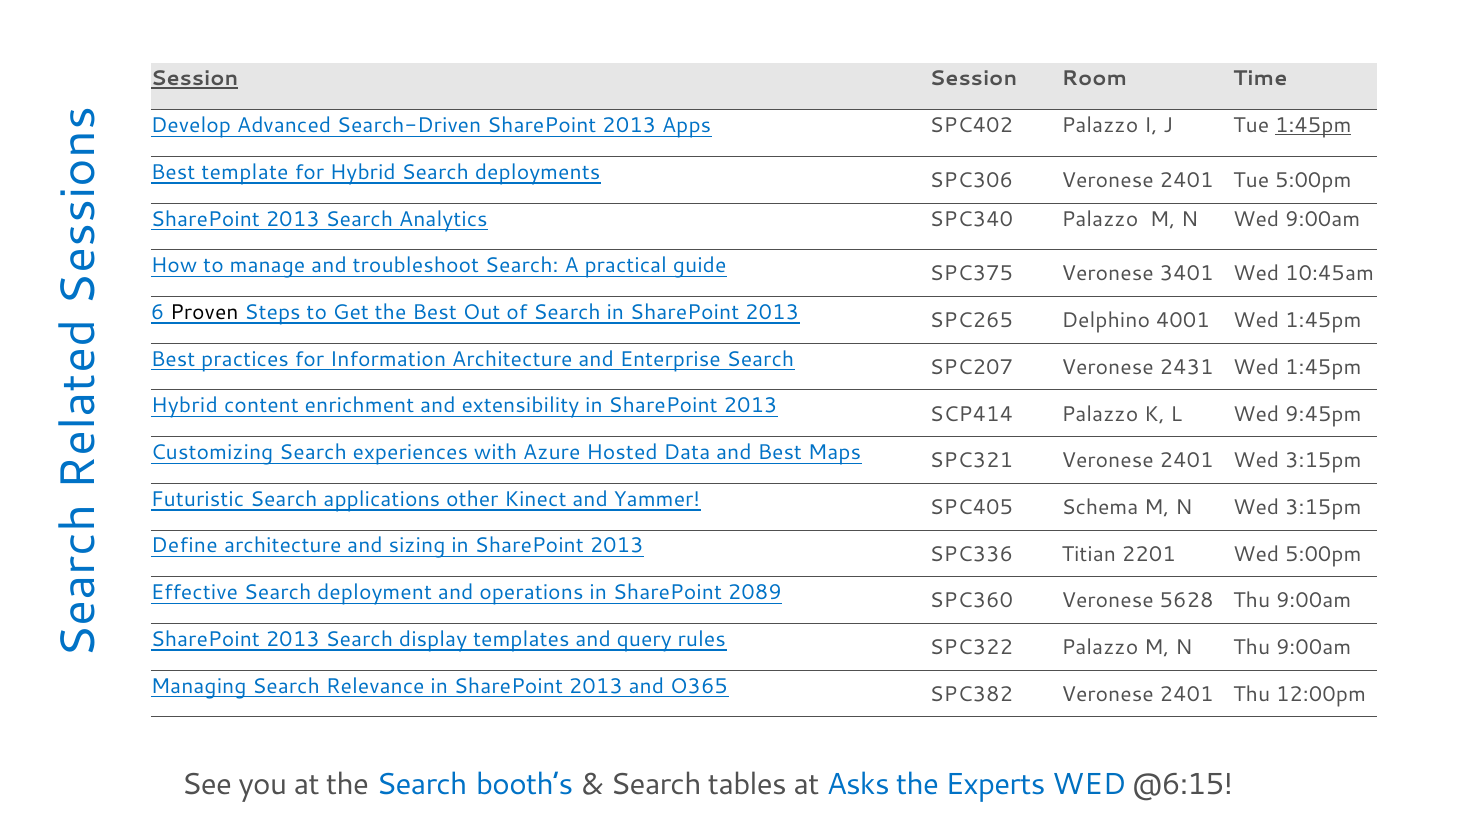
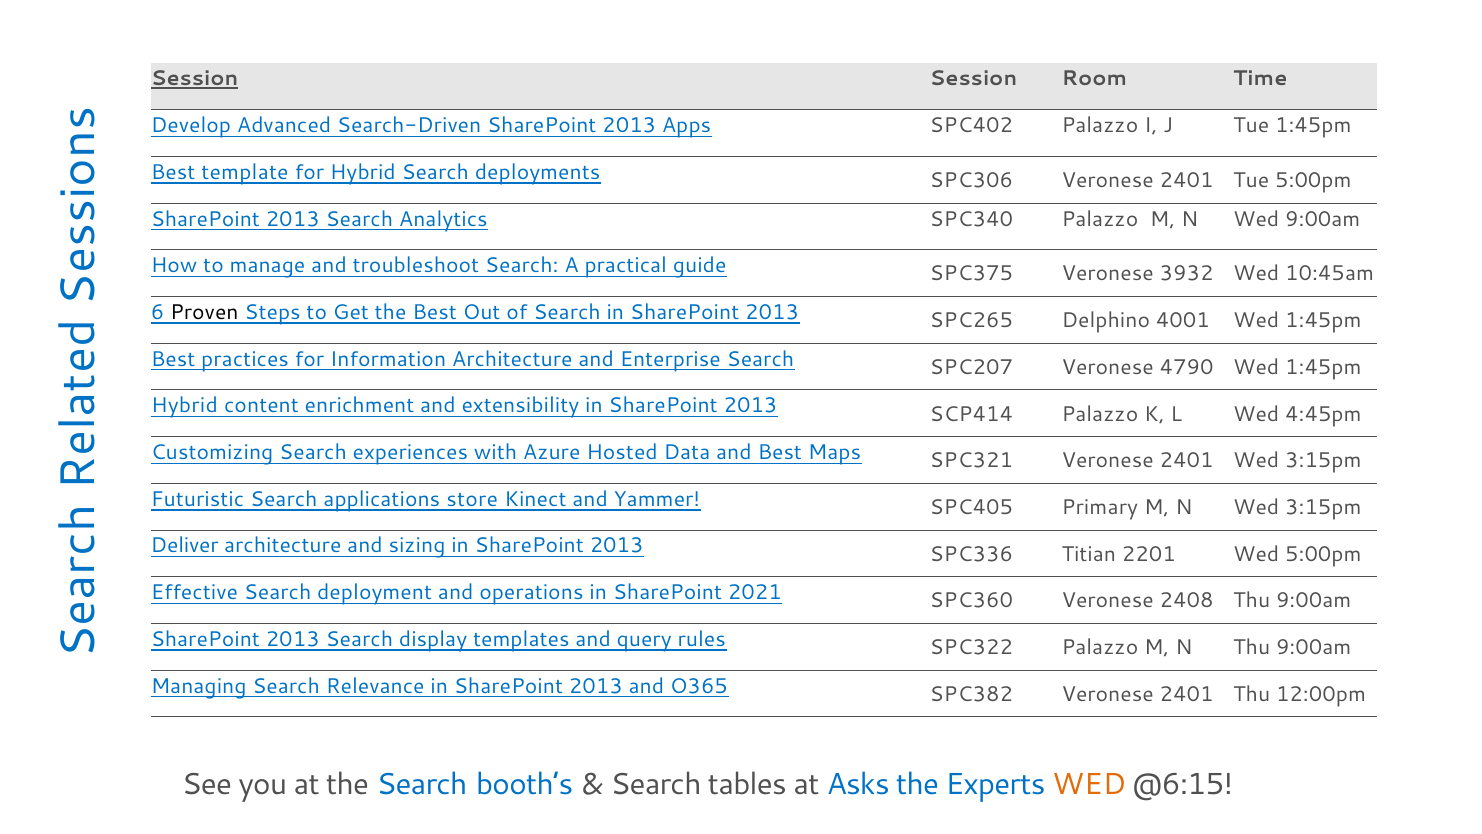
1:45pm at (1313, 126) underline: present -> none
3401: 3401 -> 3932
2431: 2431 -> 4790
9:45pm: 9:45pm -> 4:45pm
other: other -> store
Schema: Schema -> Primary
Define: Define -> Deliver
2089: 2089 -> 2021
5628: 5628 -> 2408
WED at (1089, 784) colour: blue -> orange
